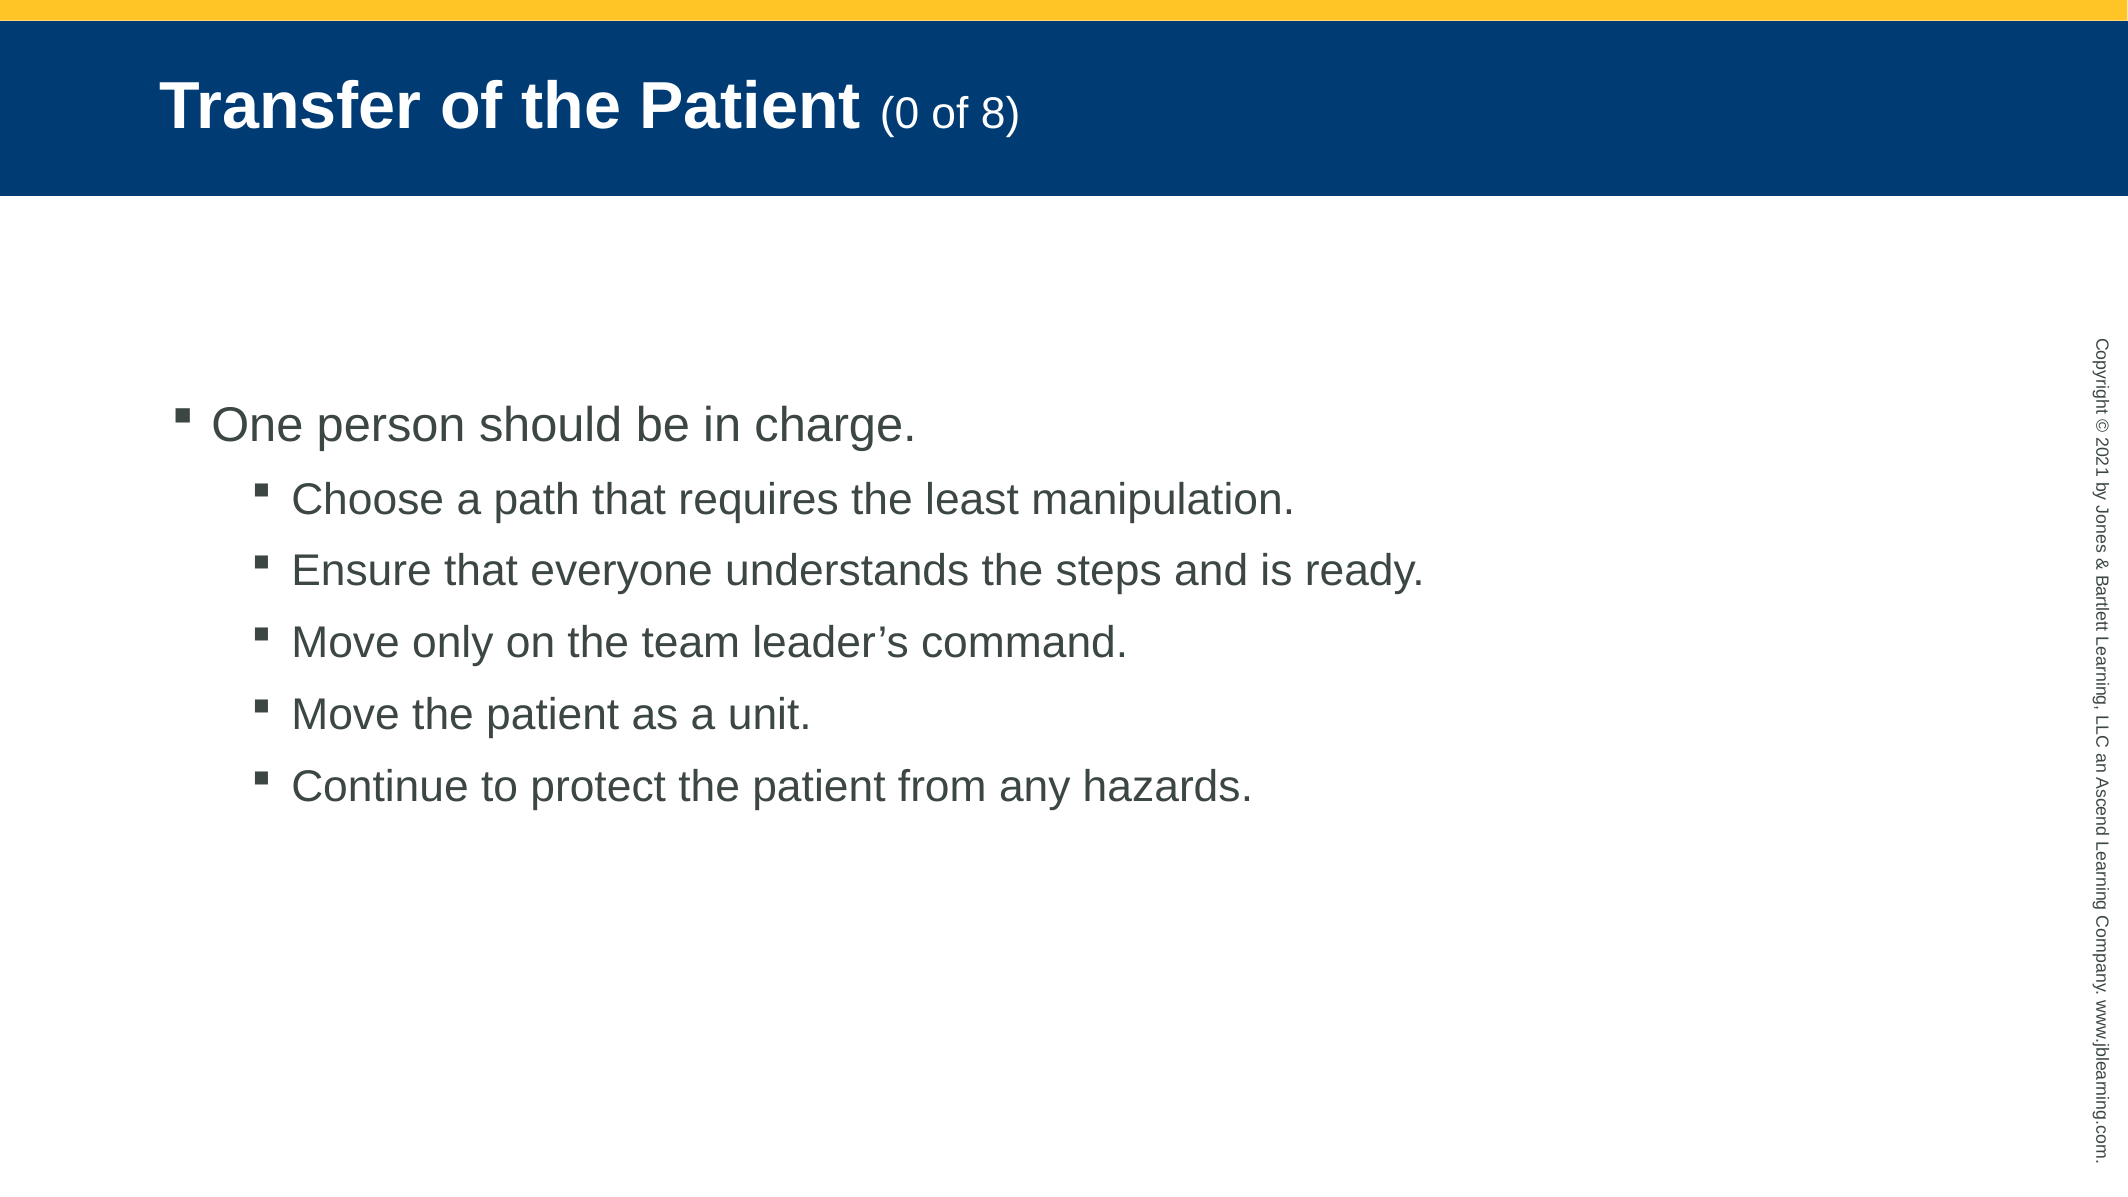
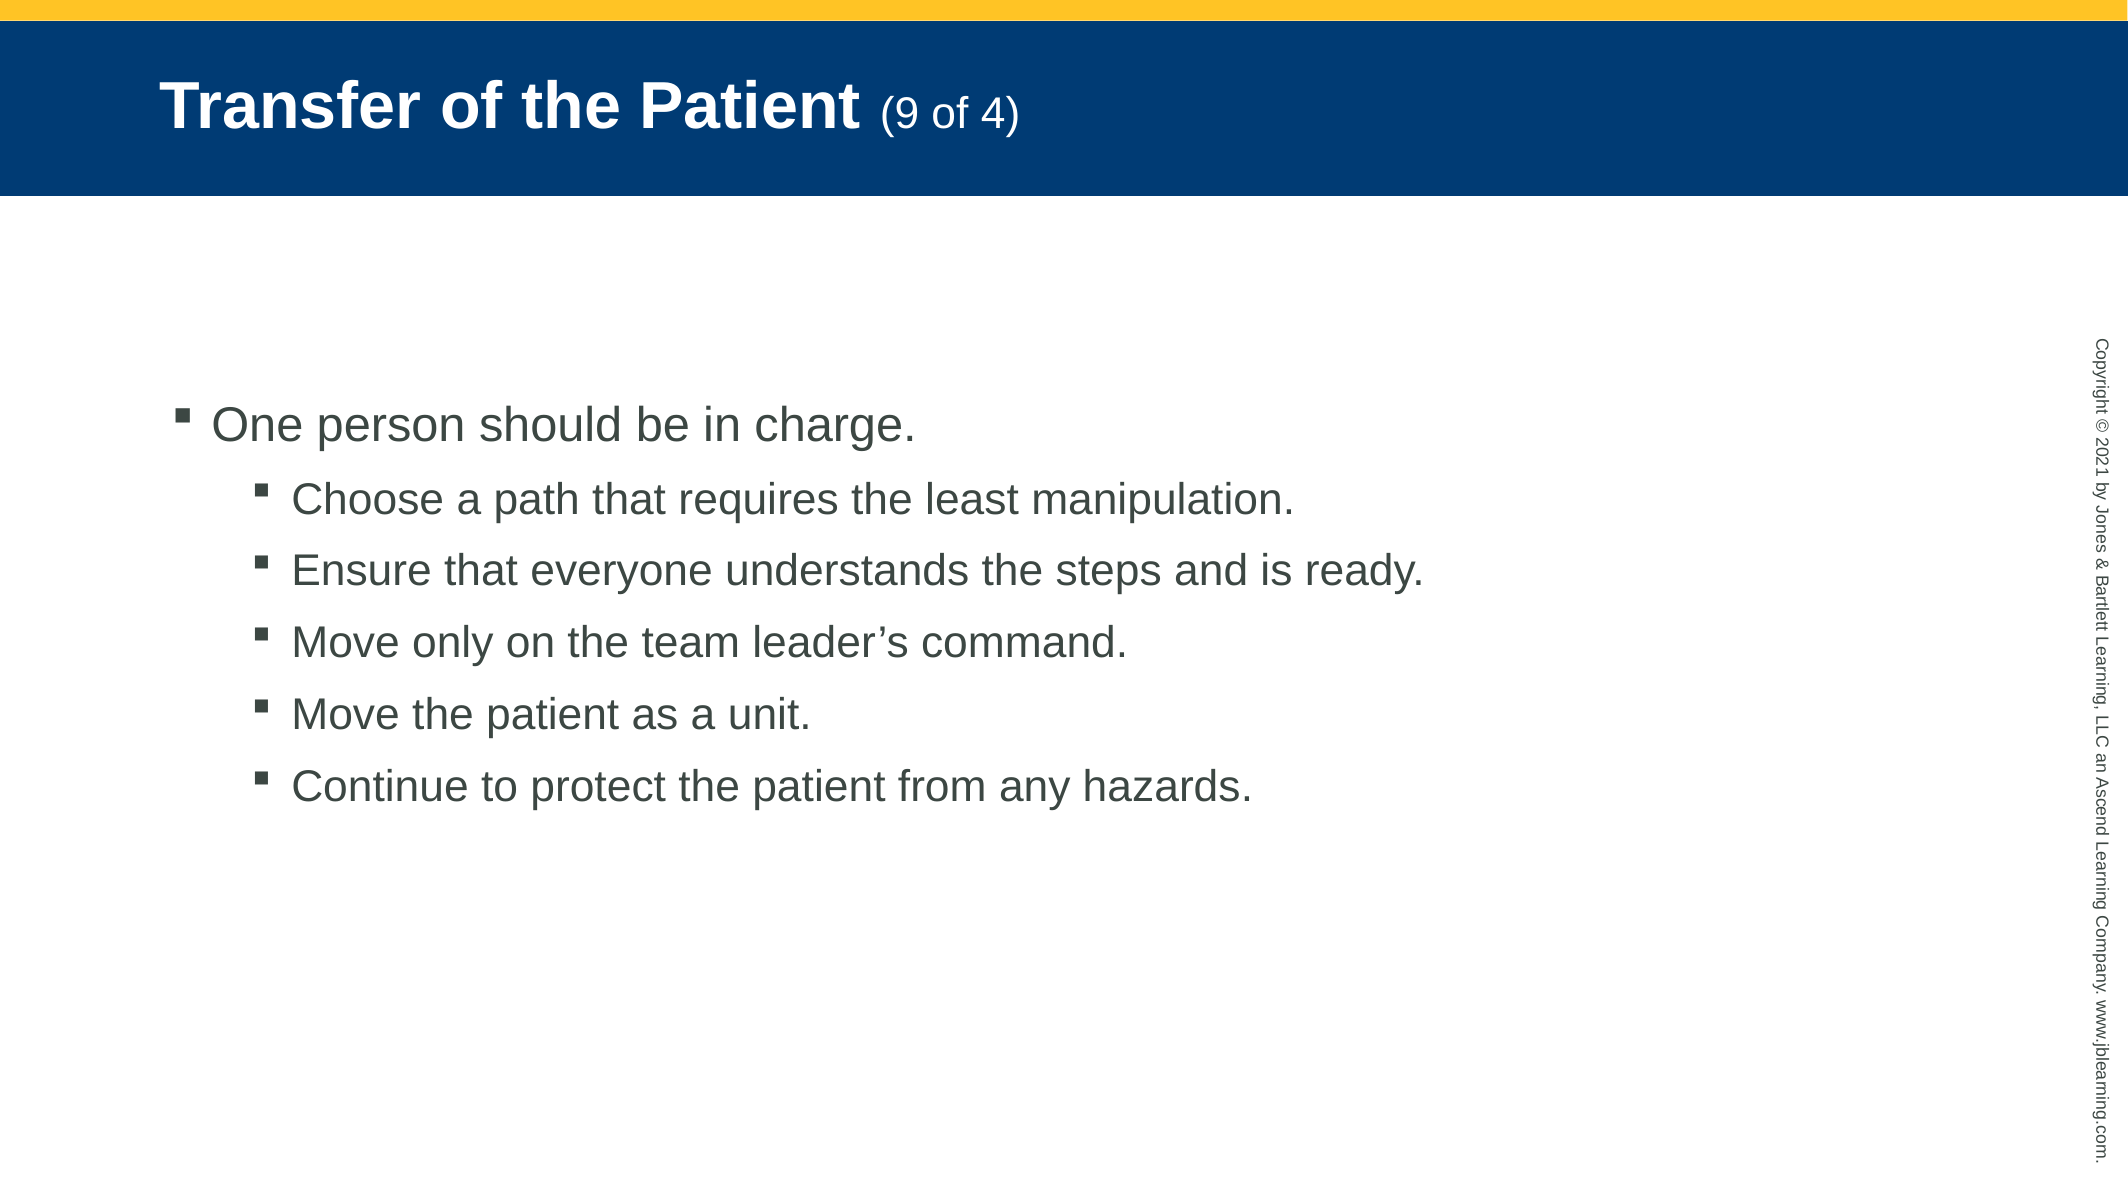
Patient 0: 0 -> 9
8: 8 -> 4
